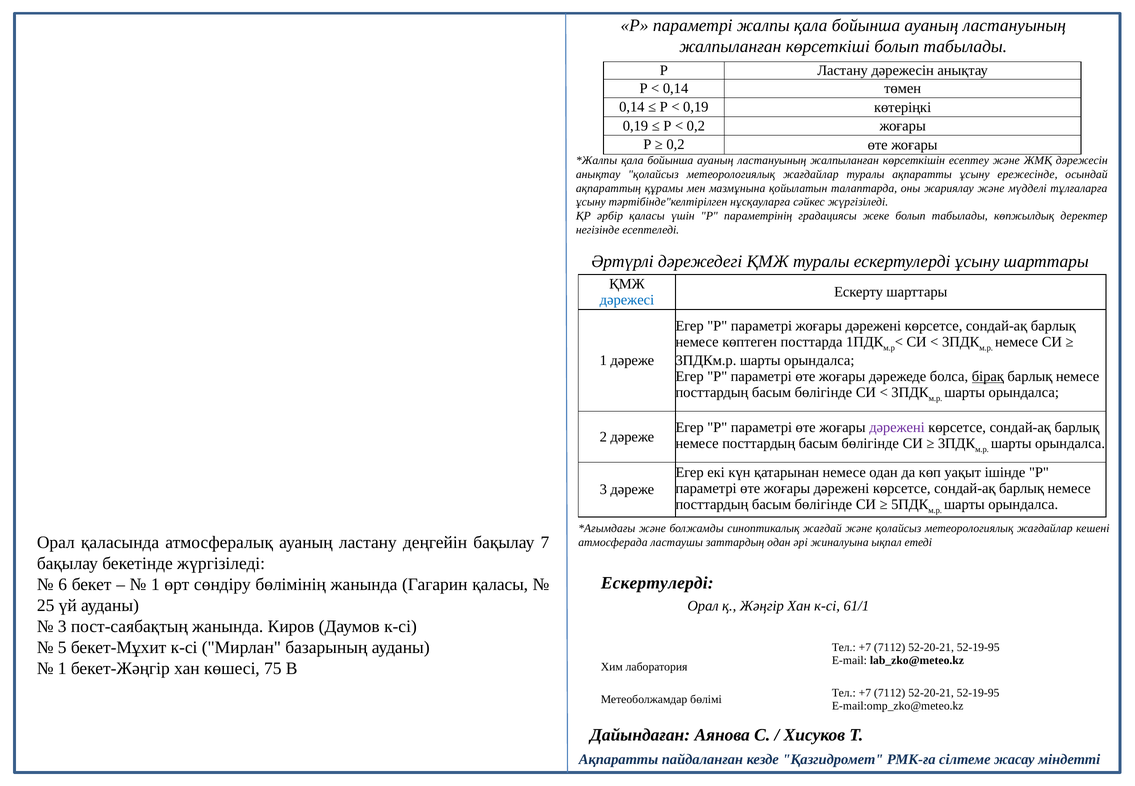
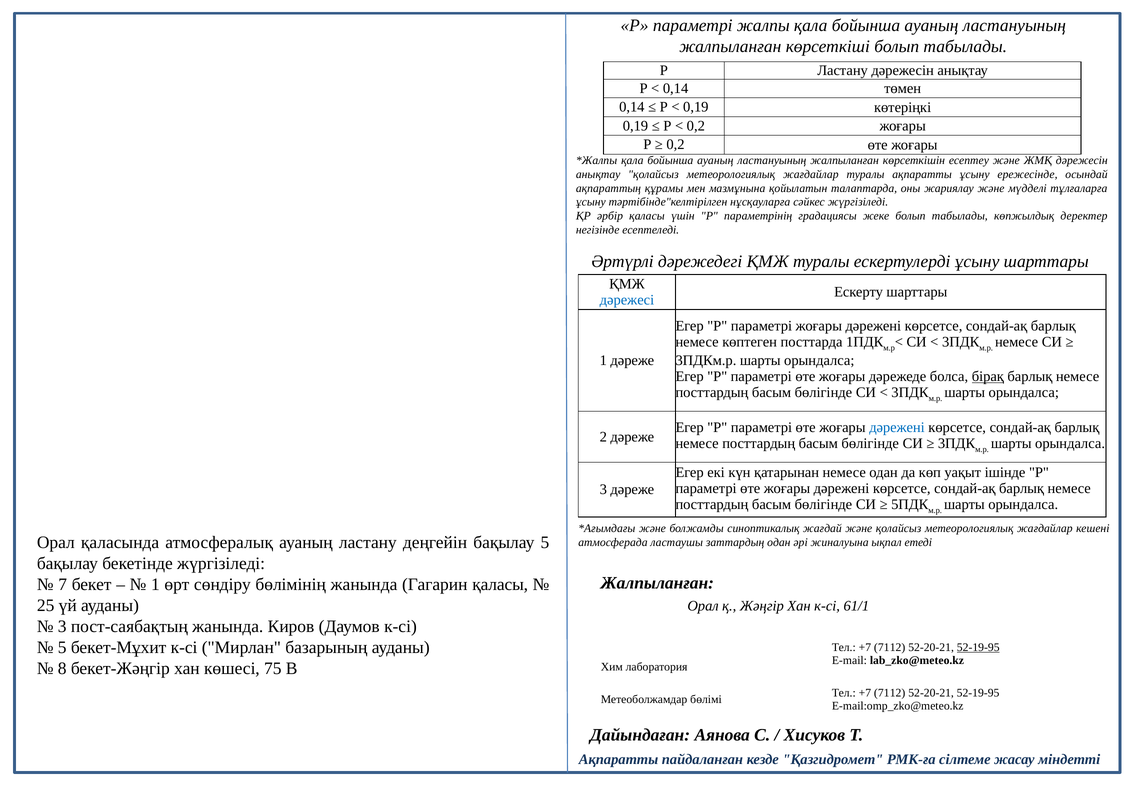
дәрежені at (897, 427) colour: purple -> blue
бақылау 7: 7 -> 5
Ескертулерді at (657, 583): Ескертулерді -> Жалпыланған
6: 6 -> 7
52-19-95 at (978, 647) underline: none -> present
1 at (62, 668): 1 -> 8
